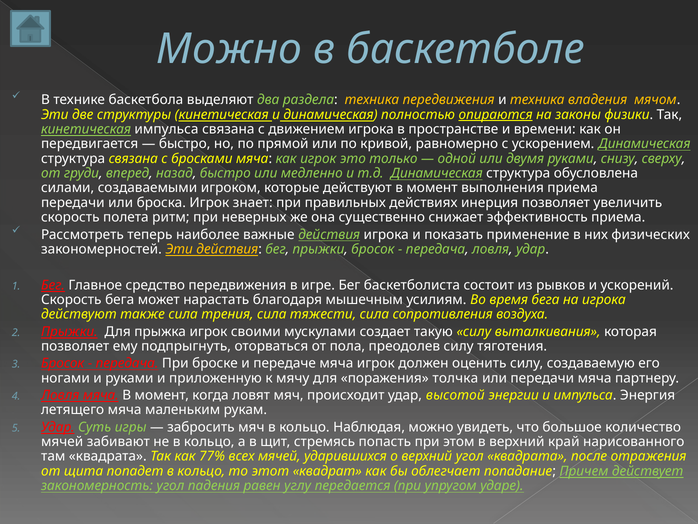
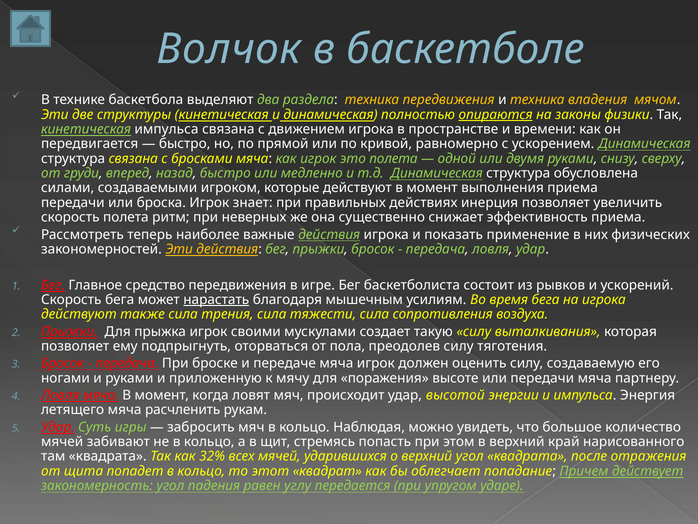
Можно at (229, 49): Можно -> Волчок
это только: только -> полета
нарастать underline: none -> present
толчка: толчка -> высоте
маленьким: маленьким -> расчленить
77%: 77% -> 32%
